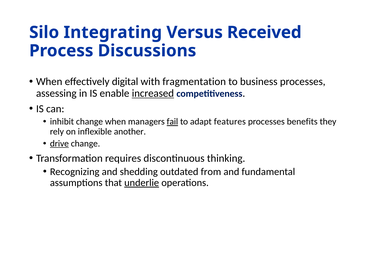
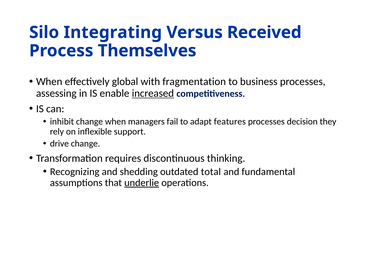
Discussions: Discussions -> Themselves
digital: digital -> global
fail underline: present -> none
benefits: benefits -> decision
another: another -> support
drive underline: present -> none
from: from -> total
